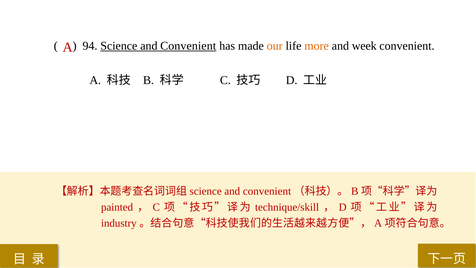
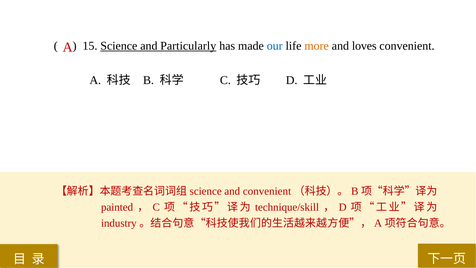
94: 94 -> 15
Science and Convenient: Convenient -> Particularly
our colour: orange -> blue
week: week -> loves
